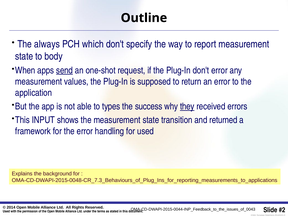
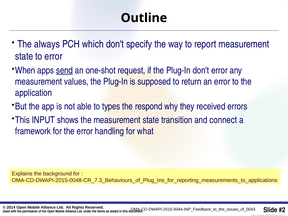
to body: body -> error
success: success -> respond
they underline: present -> none
returned: returned -> connect
for used: used -> what
